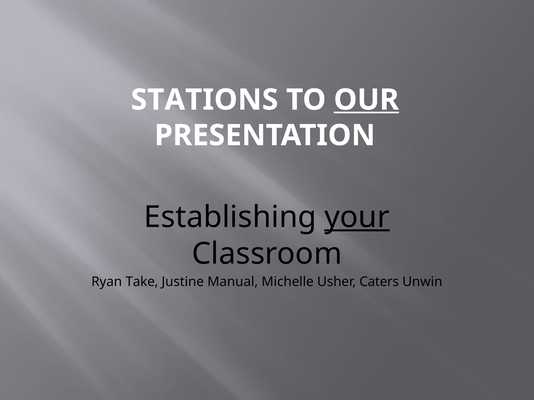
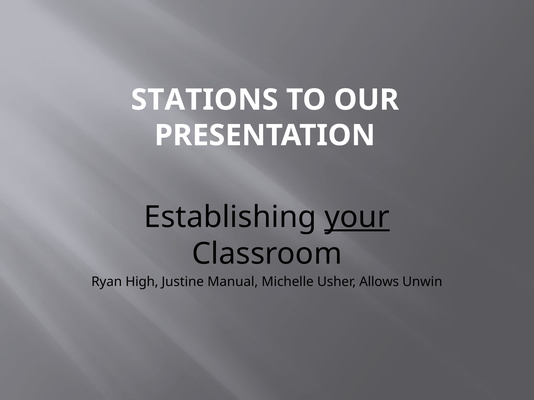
OUR underline: present -> none
Take: Take -> High
Caters: Caters -> Allows
